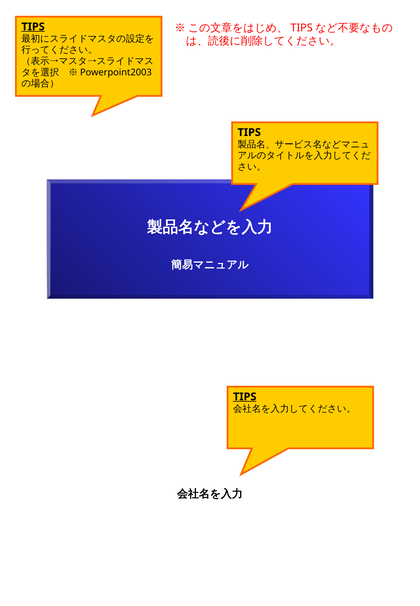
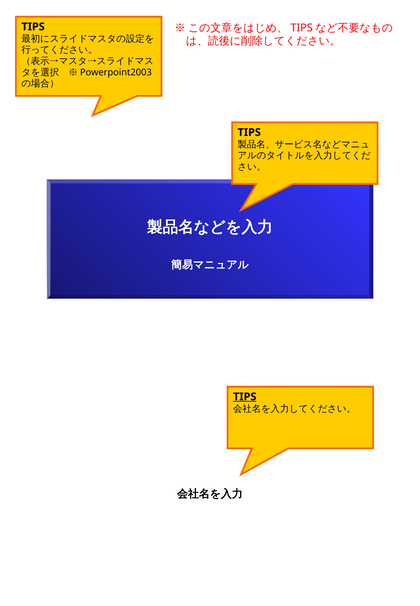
TIPS at (33, 27) underline: present -> none
